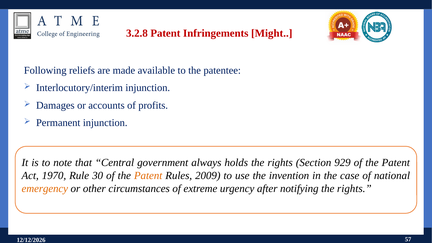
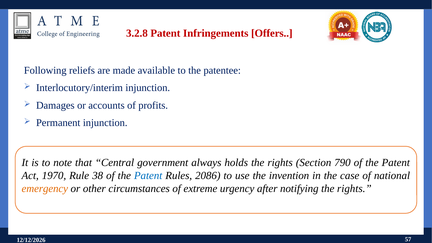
Might: Might -> Offers
929: 929 -> 790
30: 30 -> 38
Patent at (148, 176) colour: orange -> blue
2009: 2009 -> 2086
